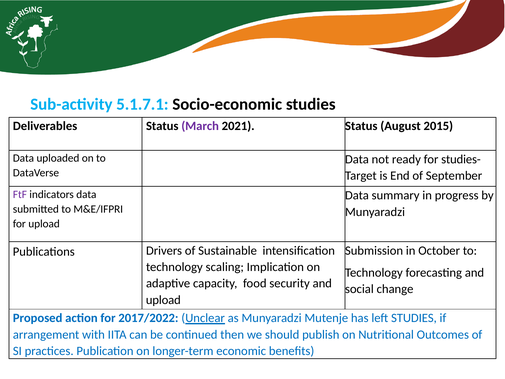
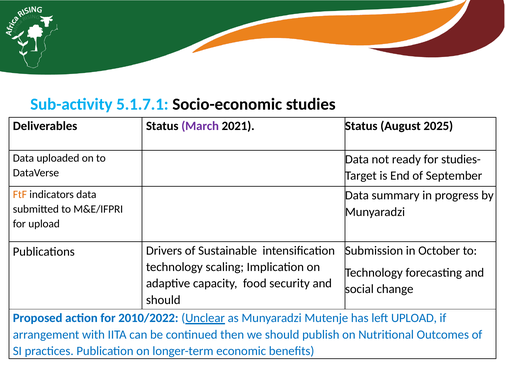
2015: 2015 -> 2025
FtF colour: purple -> orange
upload at (163, 300): upload -> should
2017/2022: 2017/2022 -> 2010/2022
left STUDIES: STUDIES -> UPLOAD
